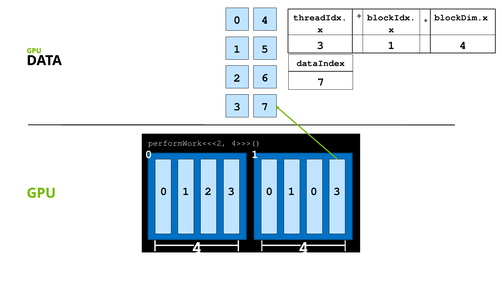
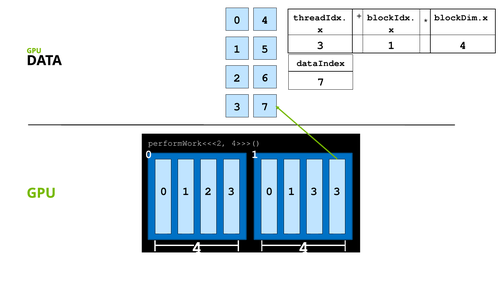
1 0: 0 -> 3
